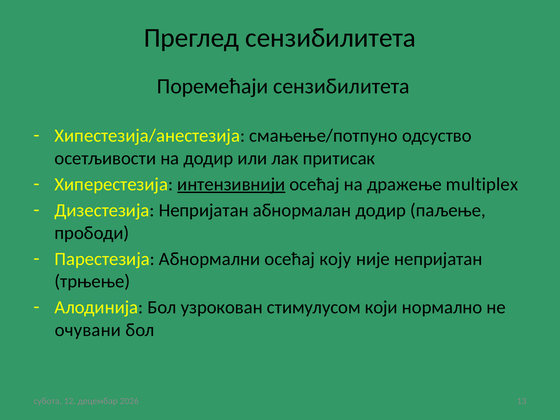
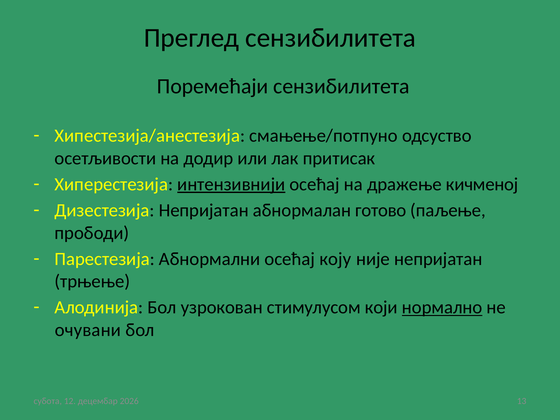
multiplex: multiplex -> кичменој
абнормалан додир: додир -> готово
нормално underline: none -> present
